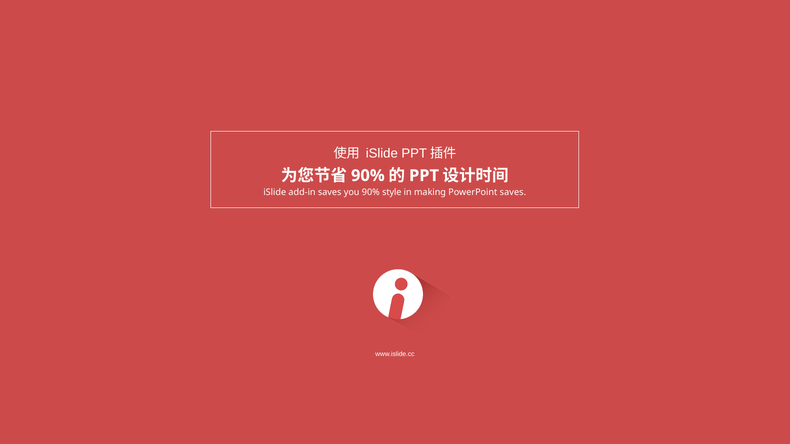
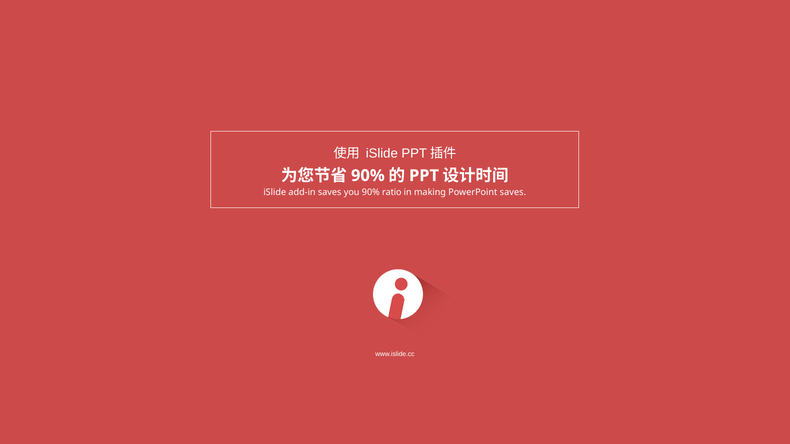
style: style -> ratio
